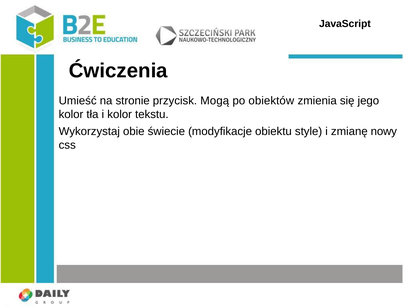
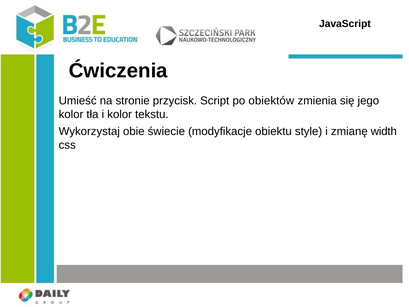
Mogą: Mogą -> Script
nowy: nowy -> width
